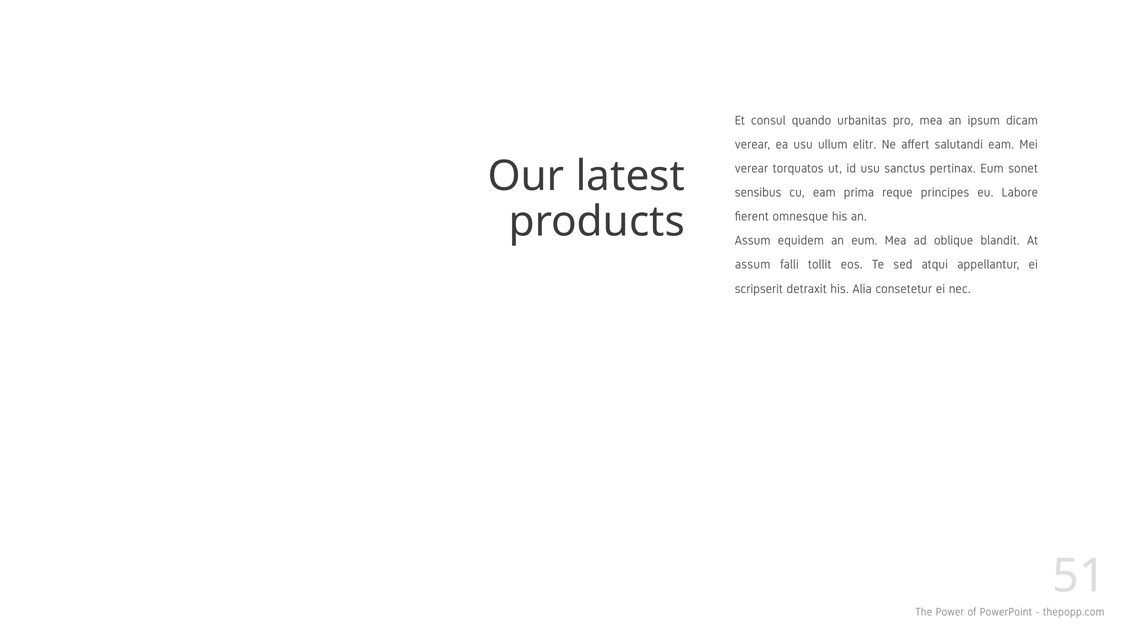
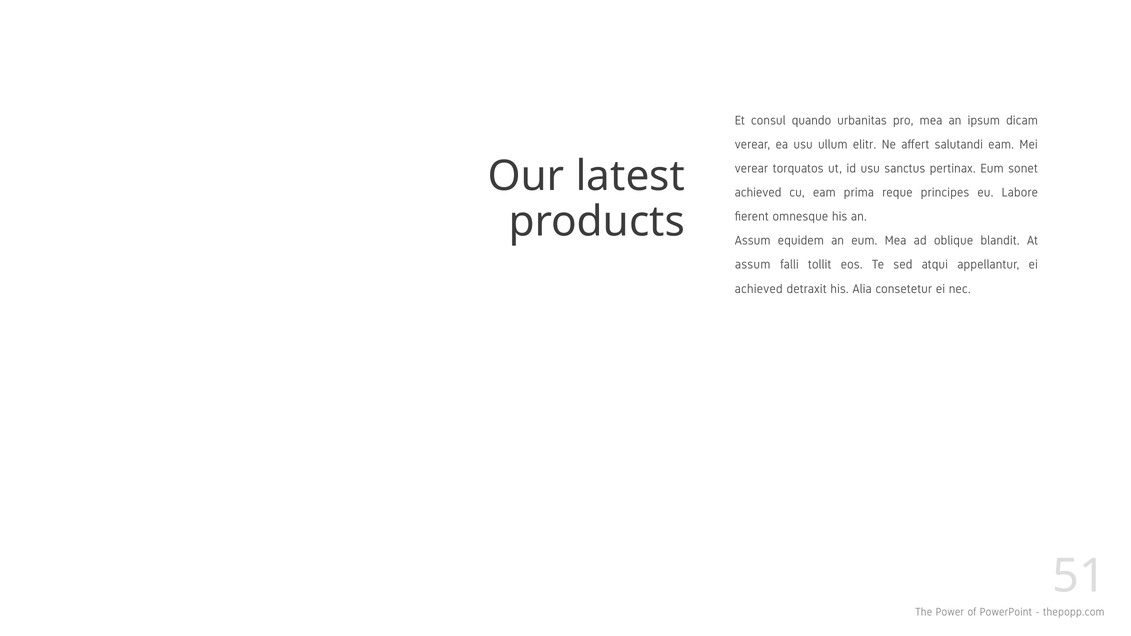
sensibus at (758, 193): sensibus -> achieved
scripserit at (759, 289): scripserit -> achieved
